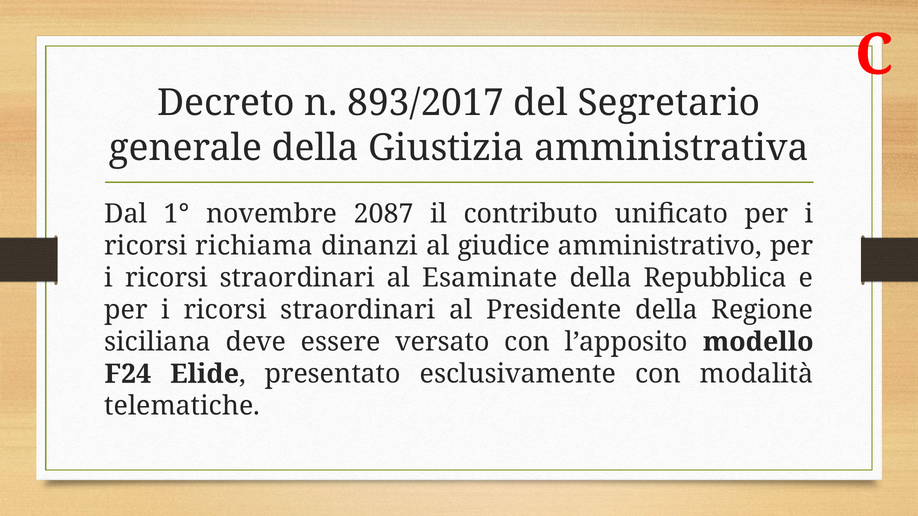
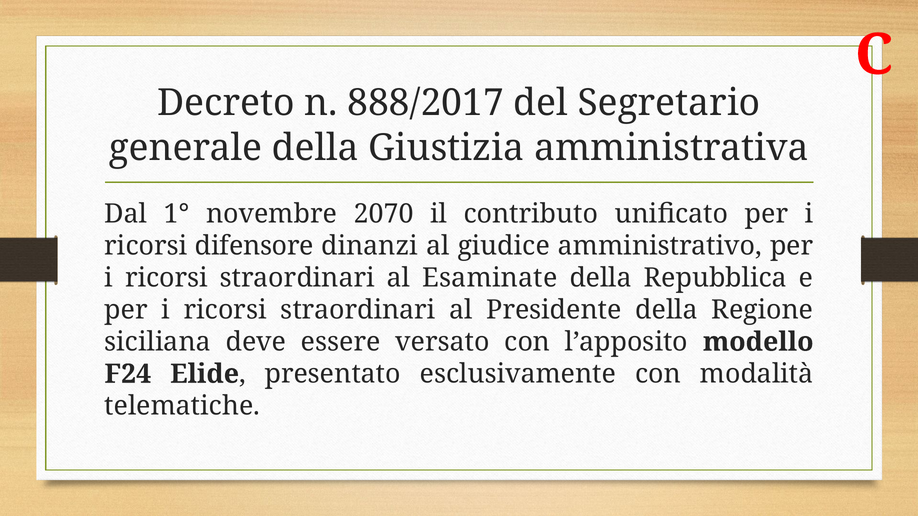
893/2017: 893/2017 -> 888/2017
2087: 2087 -> 2070
richiama: richiama -> difensore
